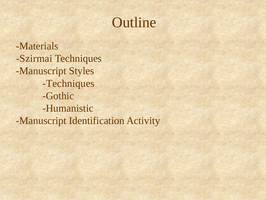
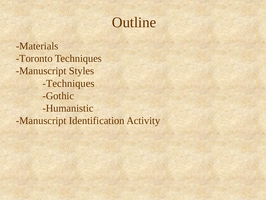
Szirmai: Szirmai -> Toronto
